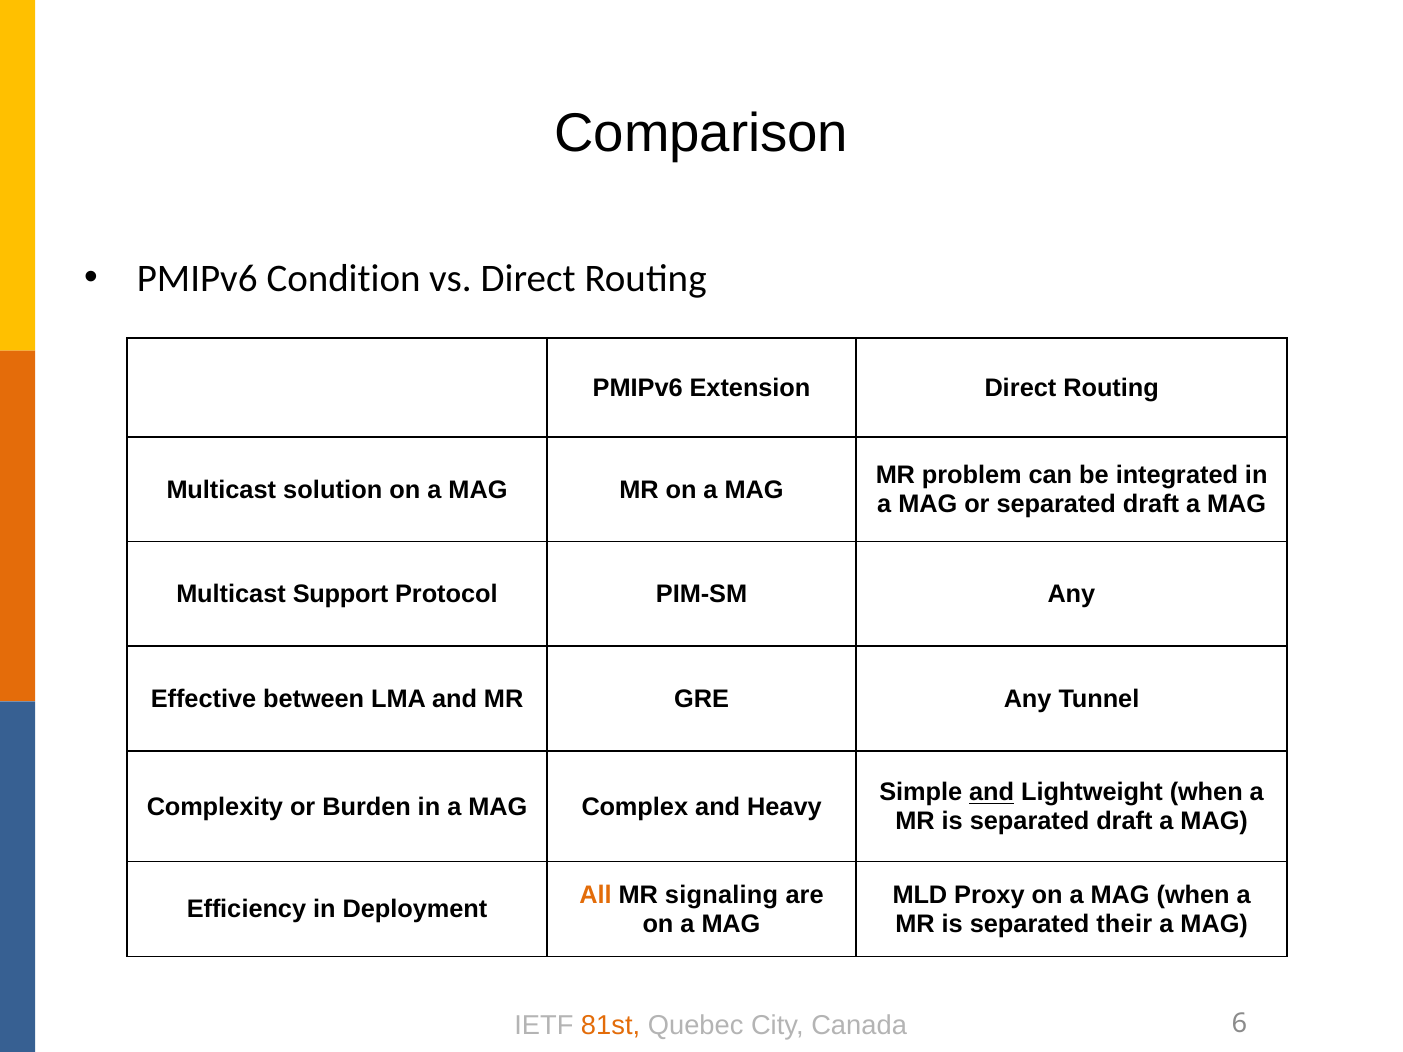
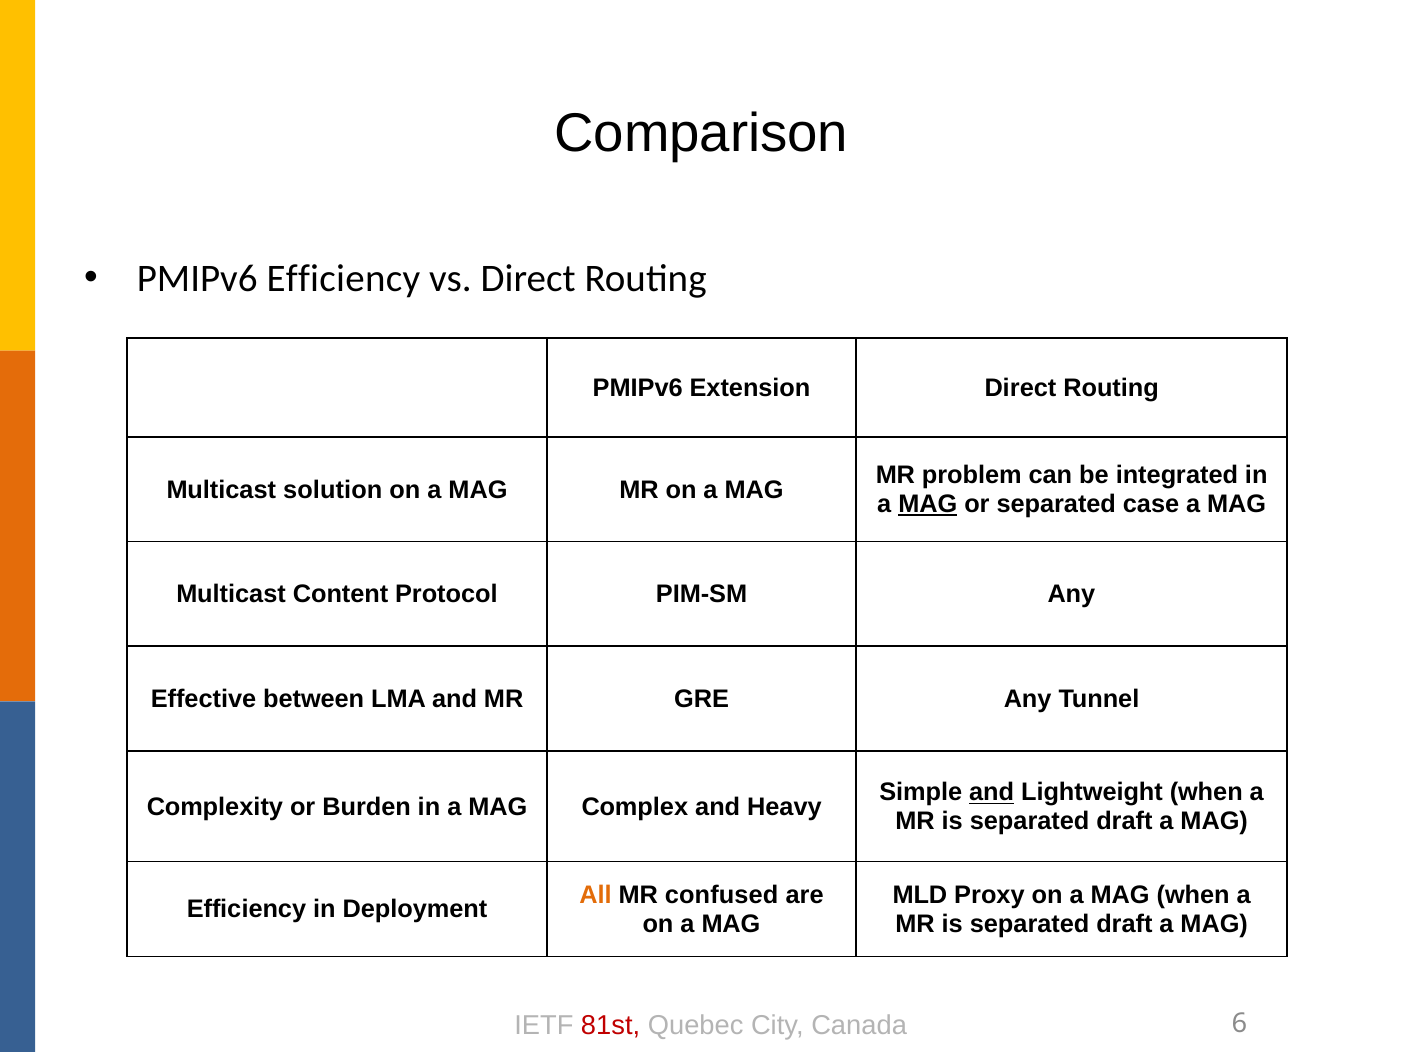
PMIPv6 Condition: Condition -> Efficiency
MAG at (928, 504) underline: none -> present
or separated draft: draft -> case
Support: Support -> Content
signaling: signaling -> confused
their at (1124, 924): their -> draft
81st colour: orange -> red
